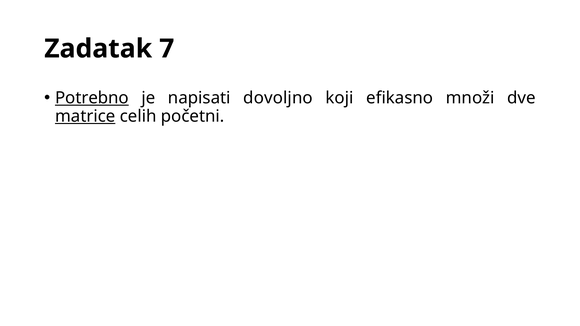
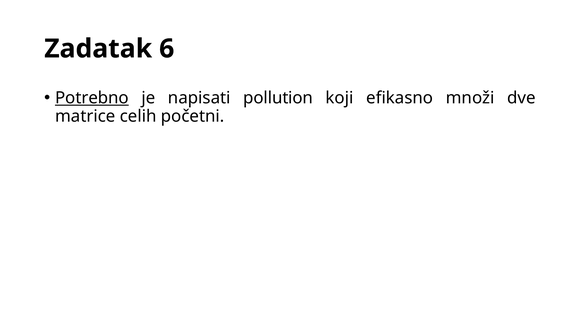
7: 7 -> 6
dovoljno: dovoljno -> pollution
matrice underline: present -> none
